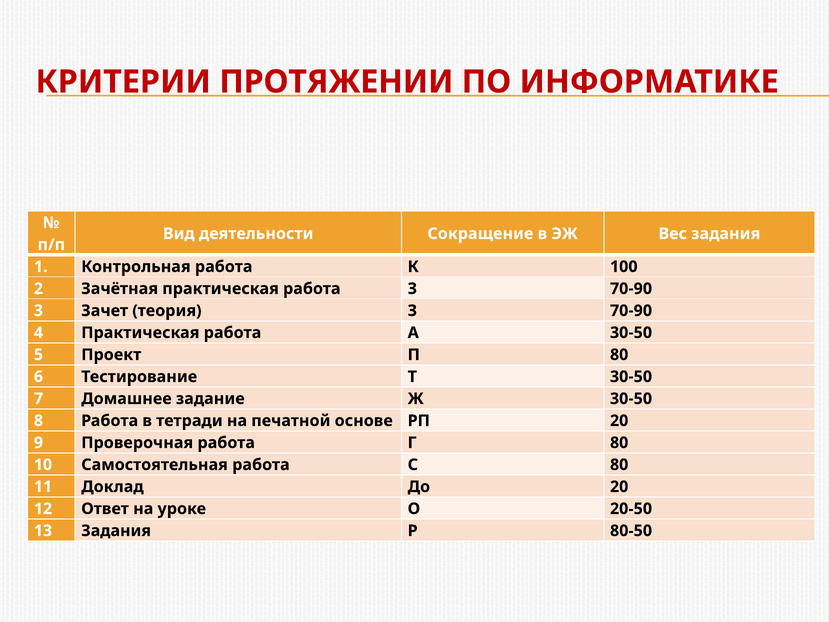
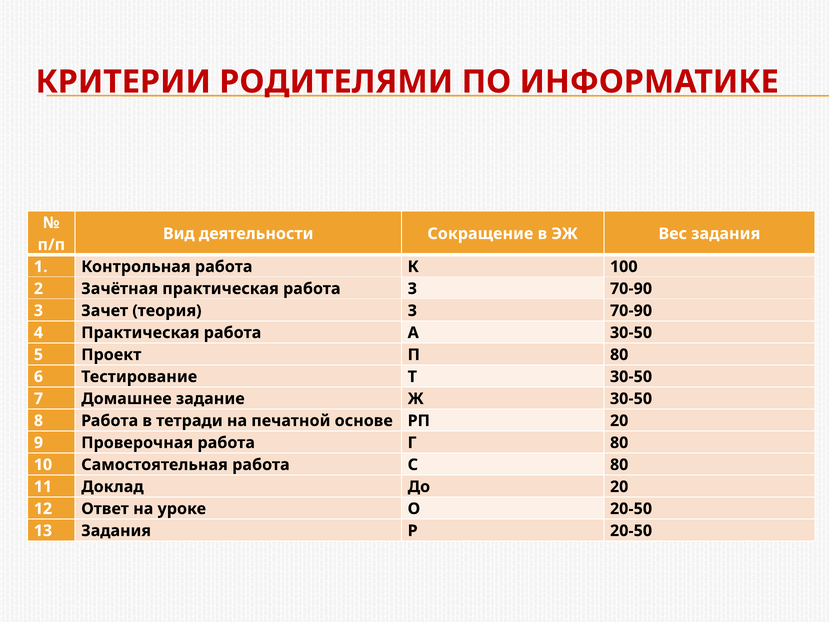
ПРОТЯЖЕНИИ: ПРОТЯЖЕНИИ -> РОДИТЕЛЯМИ
Р 80-50: 80-50 -> 20-50
